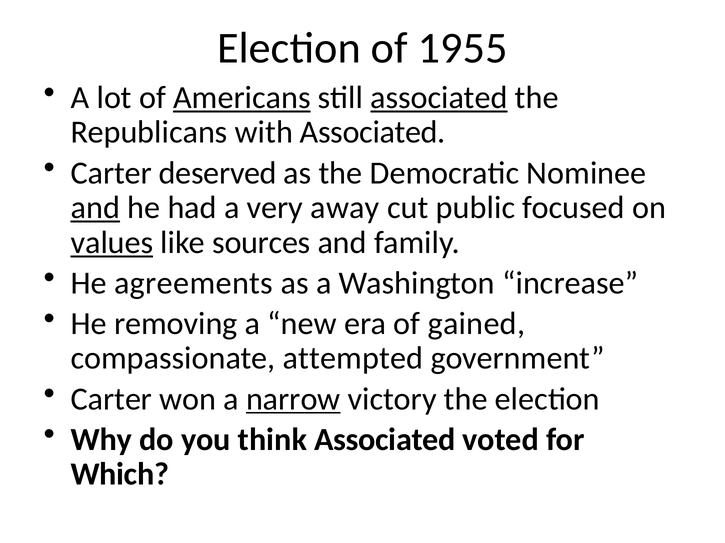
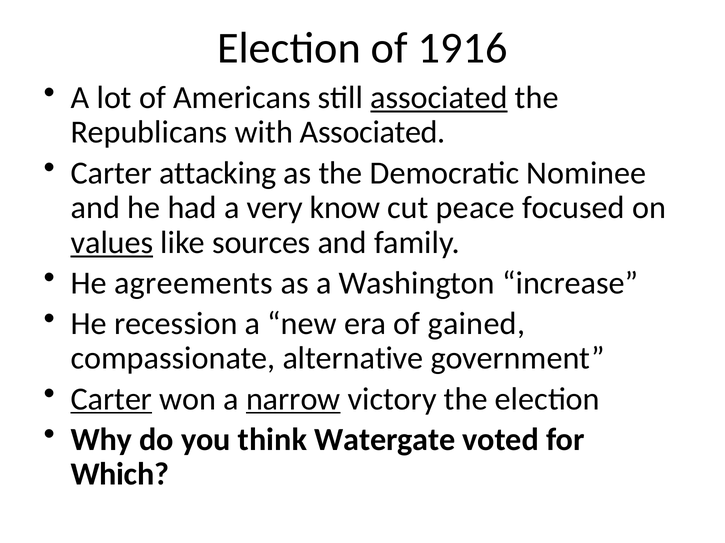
1955: 1955 -> 1916
Americans underline: present -> none
deserved: deserved -> attacking
and at (95, 208) underline: present -> none
away: away -> know
public: public -> peace
removing: removing -> recession
attempted: attempted -> alternative
Carter at (111, 399) underline: none -> present
think Associated: Associated -> Watergate
